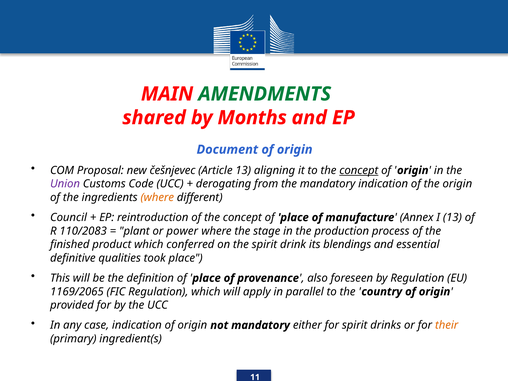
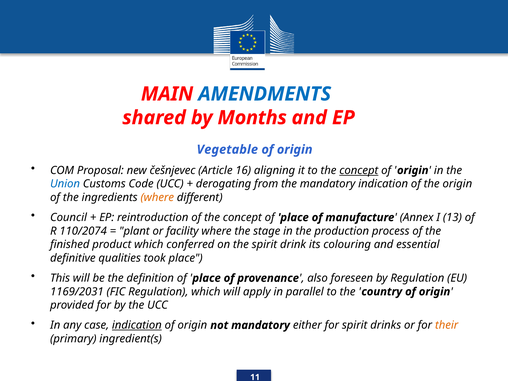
AMENDMENTS colour: green -> blue
Document: Document -> Vegetable
Article 13: 13 -> 16
Union colour: purple -> blue
110/2083: 110/2083 -> 110/2074
power: power -> facility
blendings: blendings -> colouring
1169/2065: 1169/2065 -> 1169/2031
indication at (137, 325) underline: none -> present
